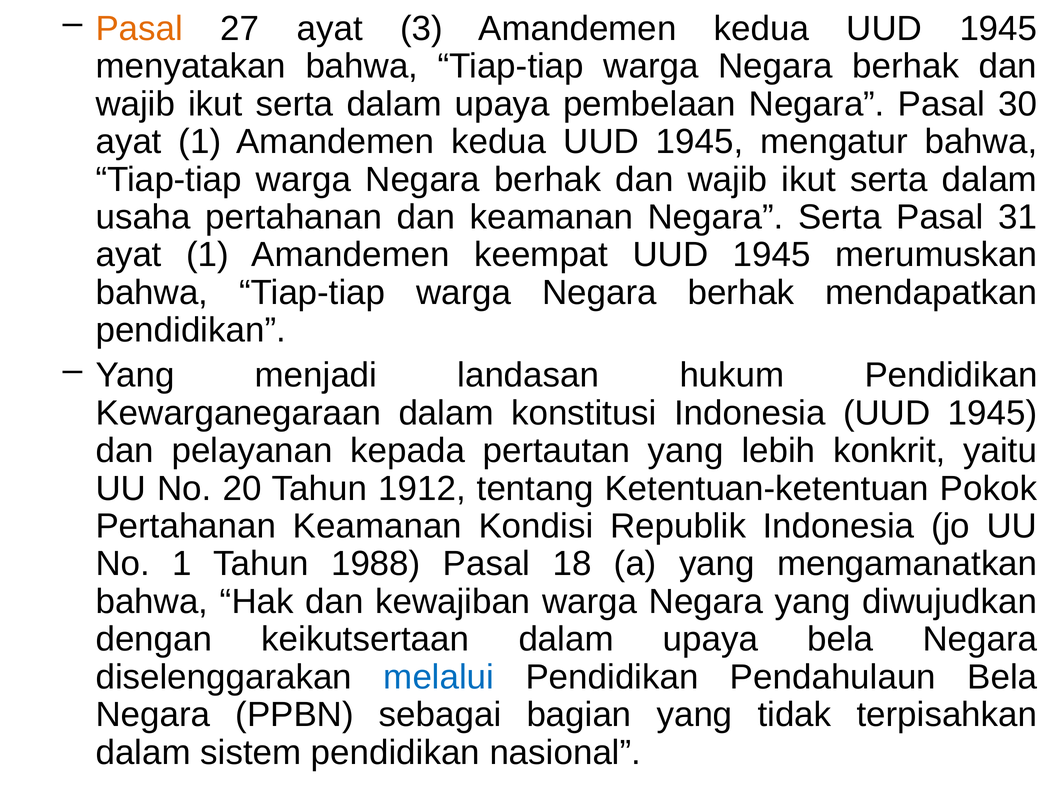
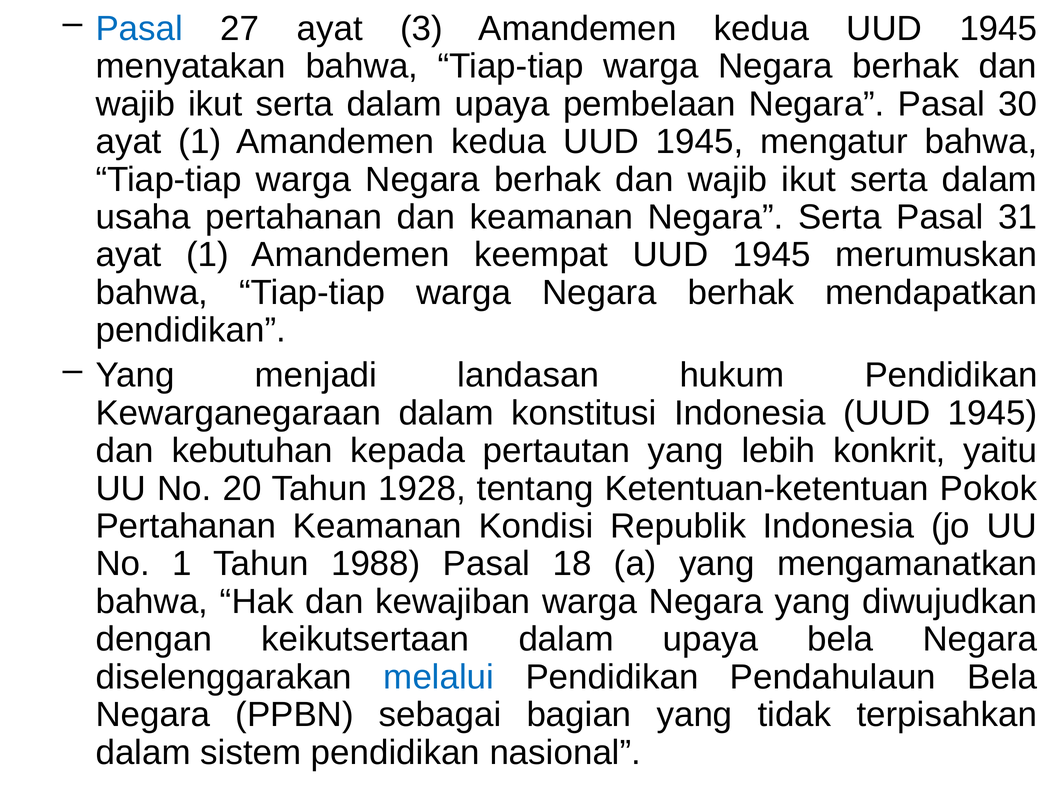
Pasal at (139, 29) colour: orange -> blue
pelayanan: pelayanan -> kebutuhan
1912: 1912 -> 1928
